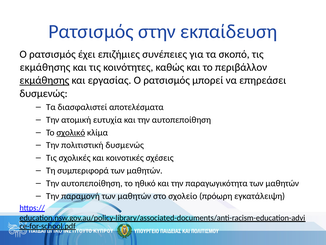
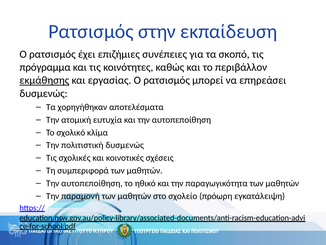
εκμάθησης at (45, 67): εκμάθησης -> πρόγραμμα
διασφαλιστεί: διασφαλιστεί -> χορηγήθηκαν
σχολικό underline: present -> none
